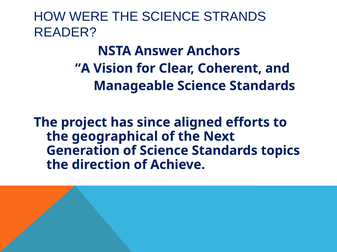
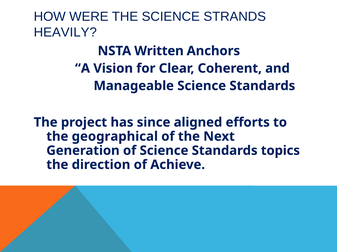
READER: READER -> HEAVILY
Answer: Answer -> Written
